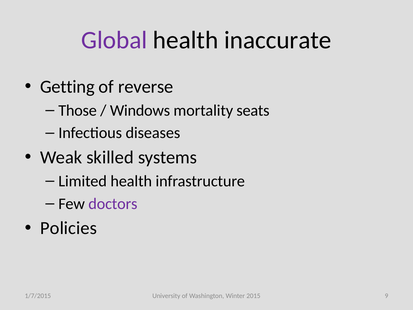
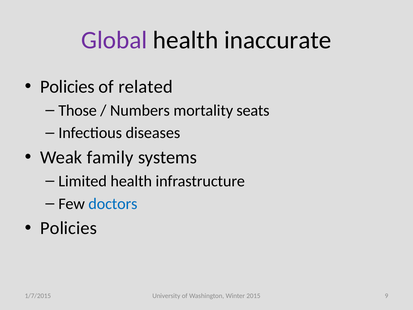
Getting at (67, 87): Getting -> Policies
reverse: reverse -> related
Windows: Windows -> Numbers
skilled: skilled -> family
doctors colour: purple -> blue
